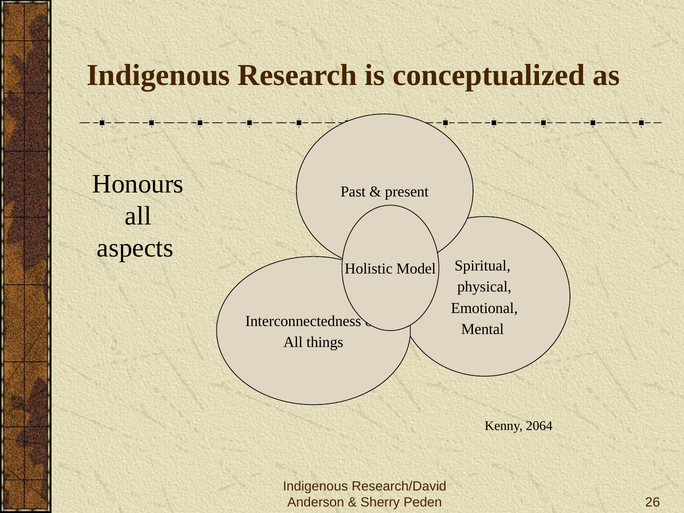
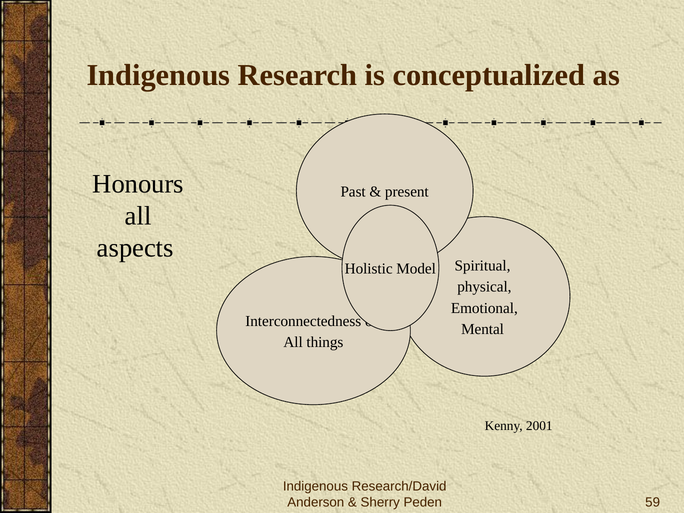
2064: 2064 -> 2001
26: 26 -> 59
